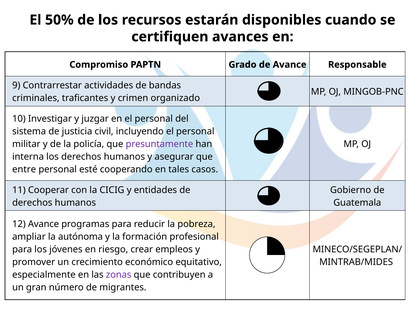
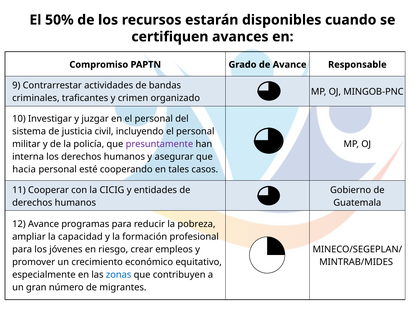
entre: entre -> hacia
autónoma: autónoma -> capacidad
zonas colour: purple -> blue
